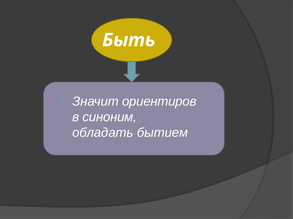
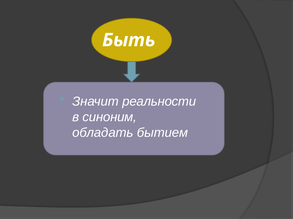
ориентиров: ориентиров -> реальности
